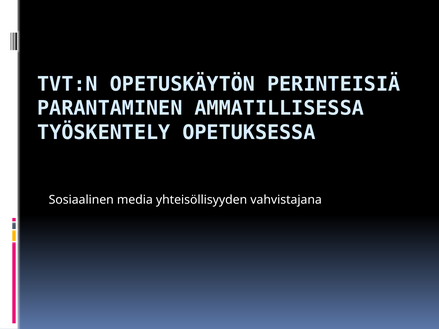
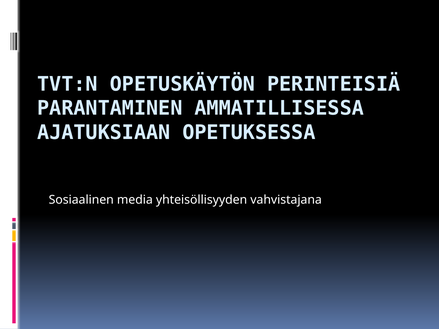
TYÖSKENTELY: TYÖSKENTELY -> AJATUKSIAAN
